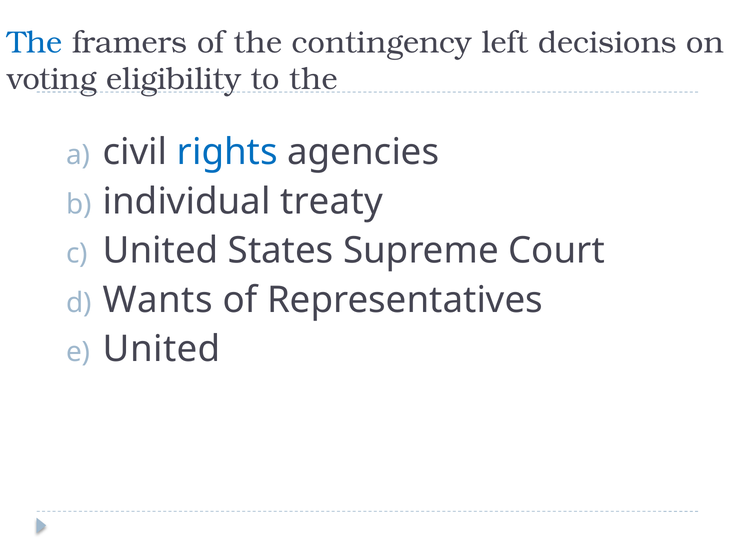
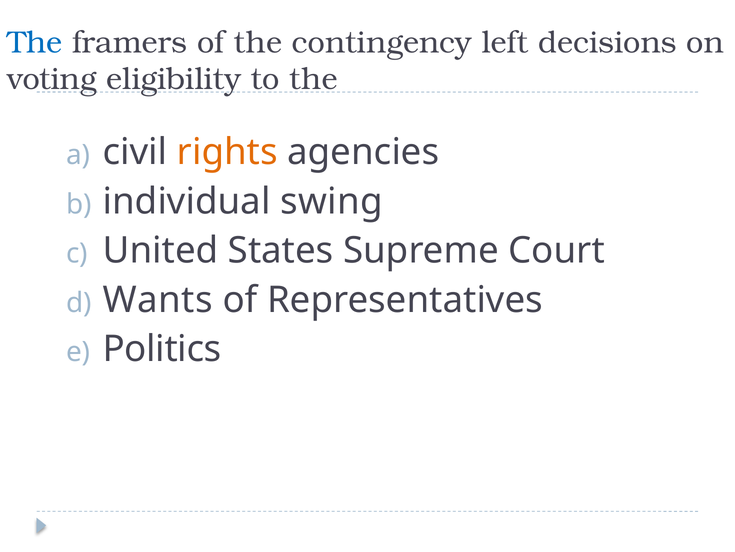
rights colour: blue -> orange
treaty: treaty -> swing
United at (162, 349): United -> Politics
